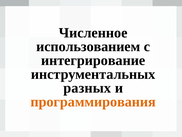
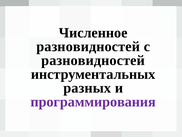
использованием at (88, 46): использованием -> разновидностей
интегрирование at (93, 60): интегрирование -> разновидностей
программирования colour: orange -> purple
